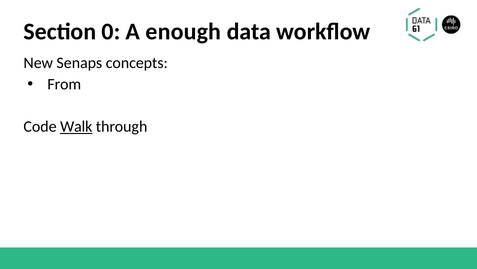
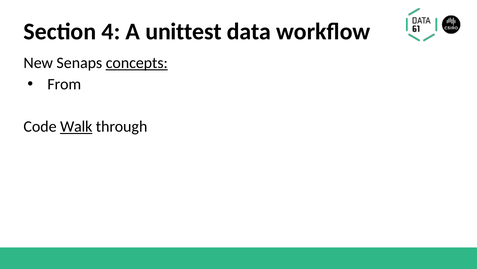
0: 0 -> 4
enough: enough -> unittest
concepts underline: none -> present
